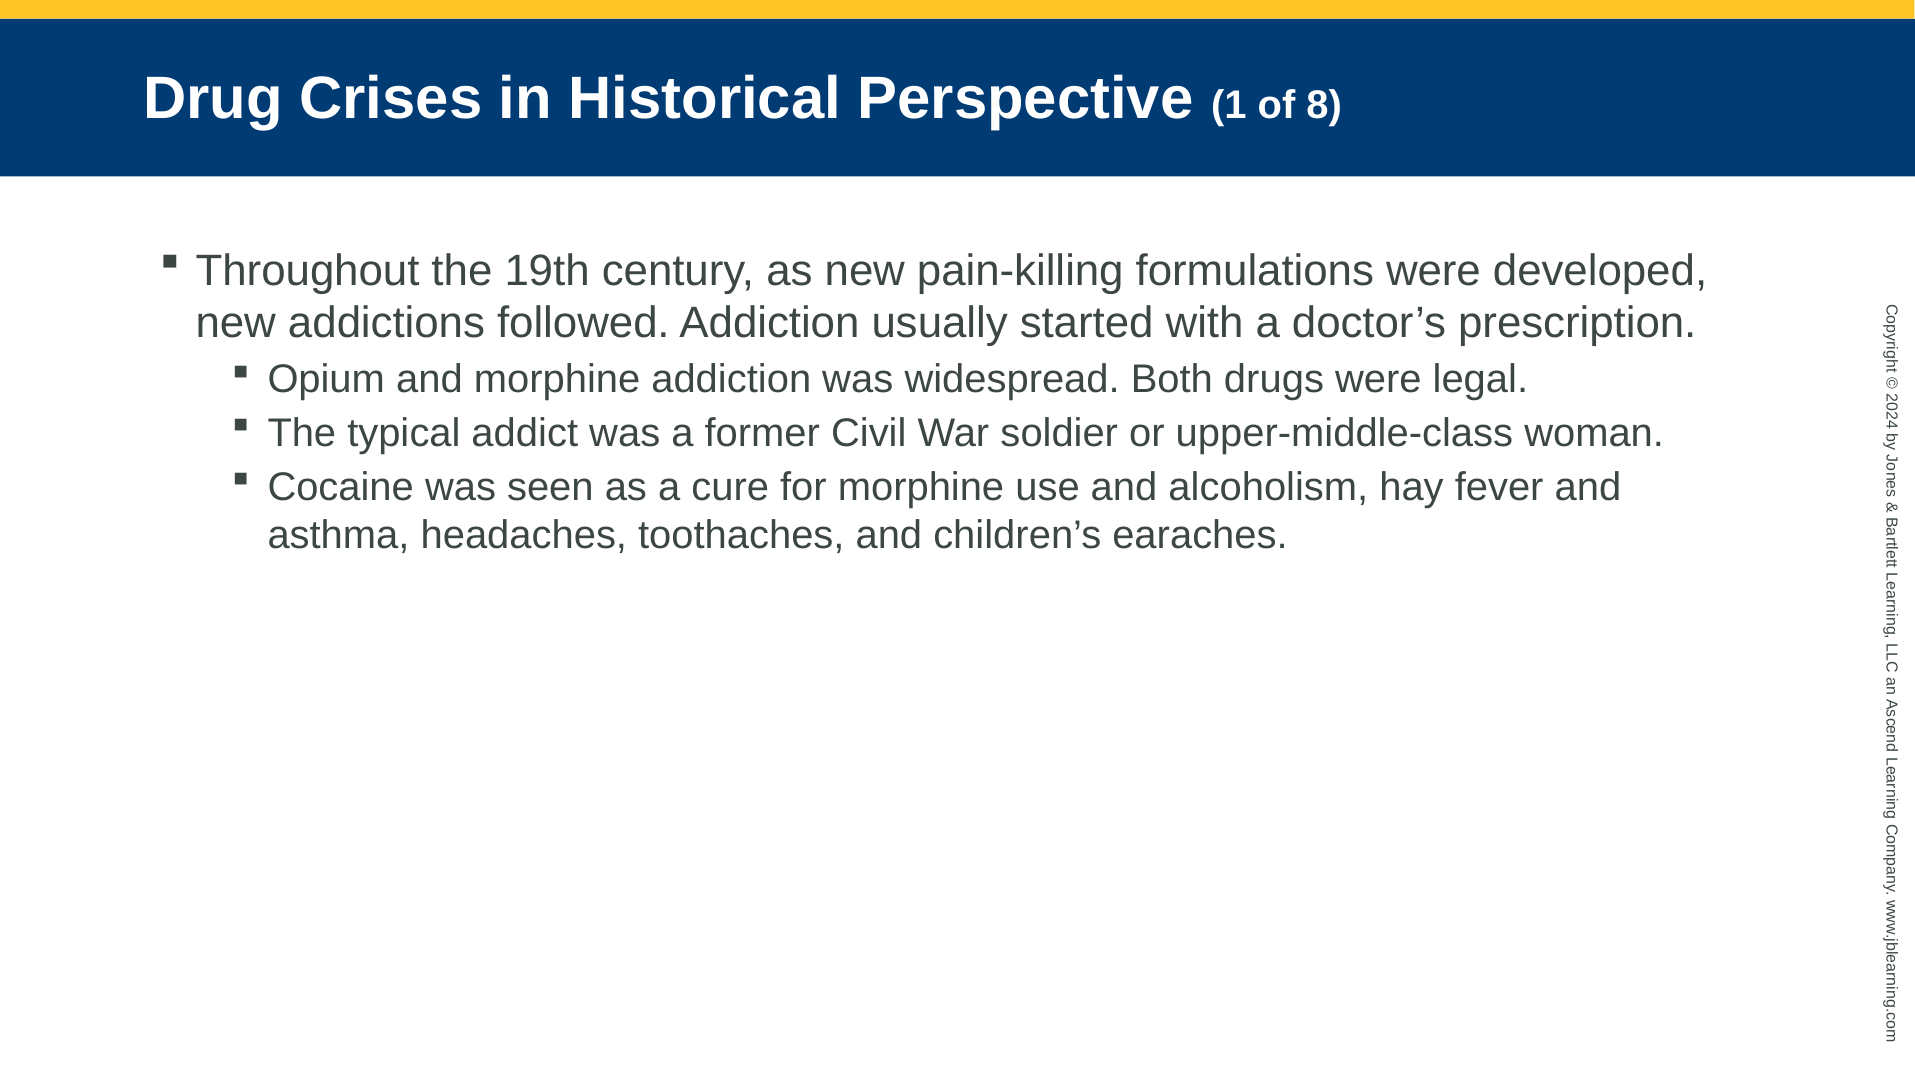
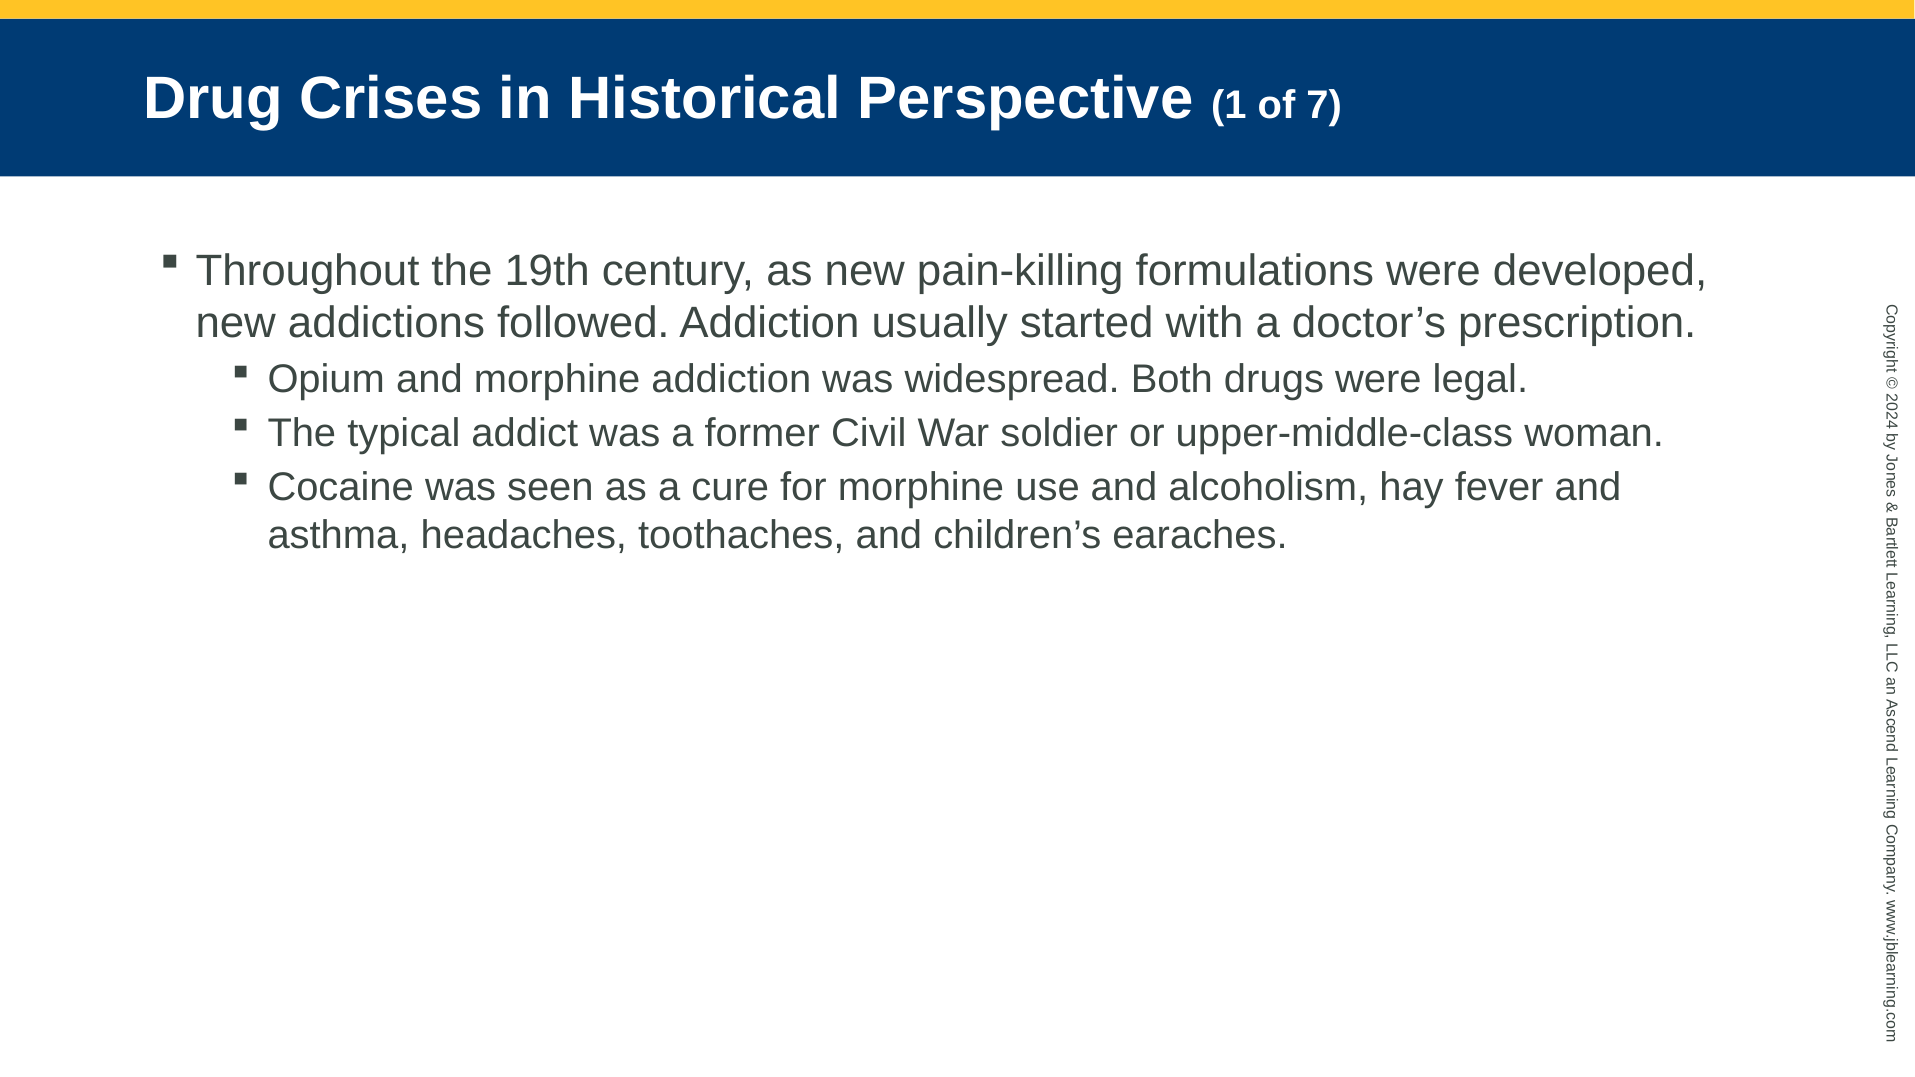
8: 8 -> 7
